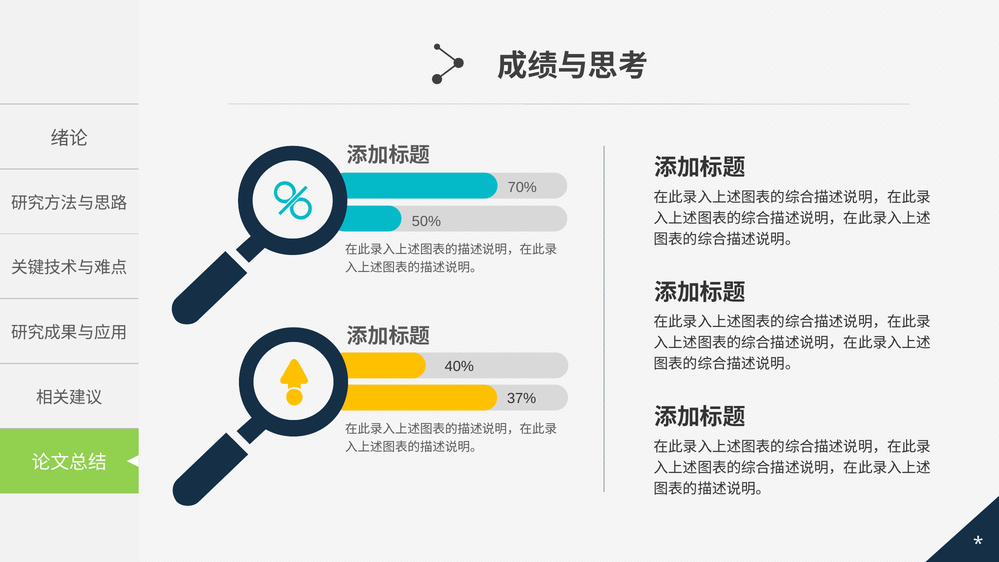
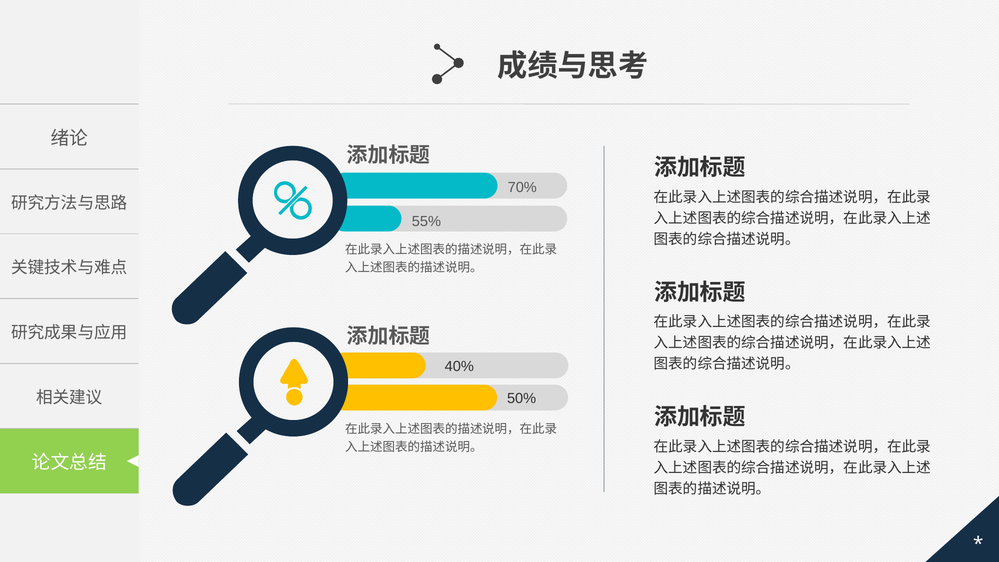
50%: 50% -> 55%
37%: 37% -> 50%
